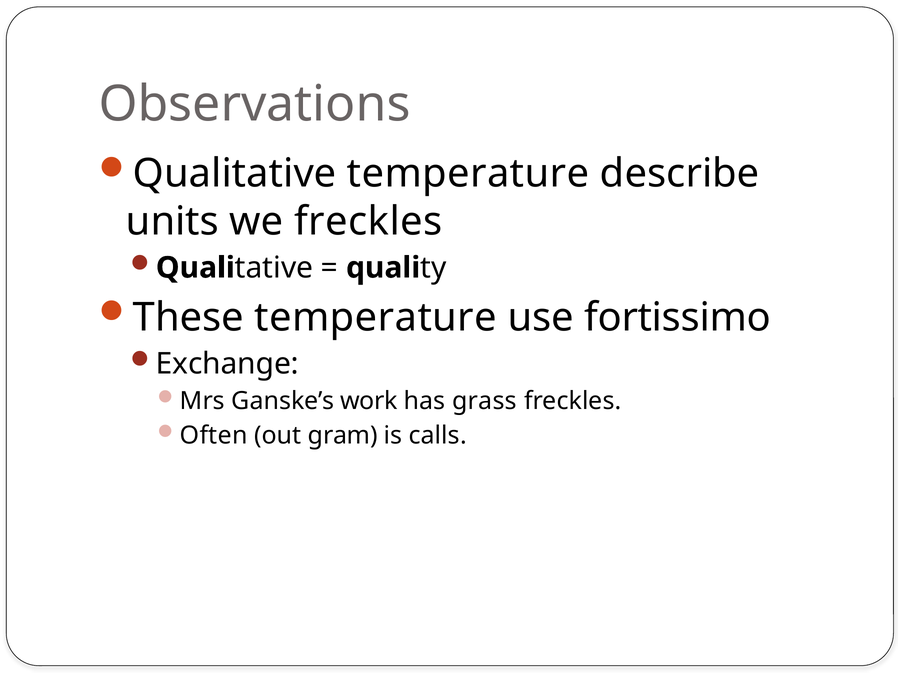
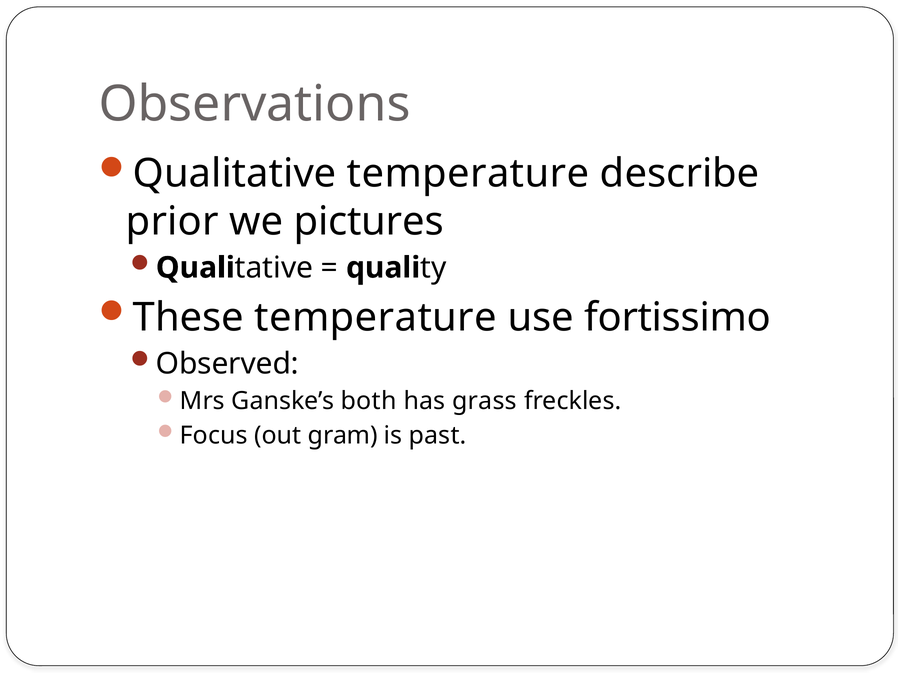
units: units -> prior
we freckles: freckles -> pictures
Exchange: Exchange -> Observed
work: work -> both
Often: Often -> Focus
calls: calls -> past
